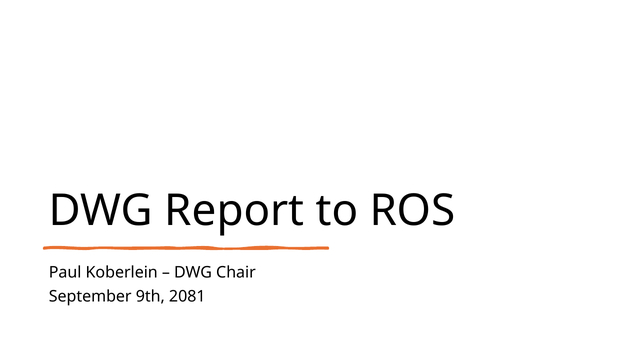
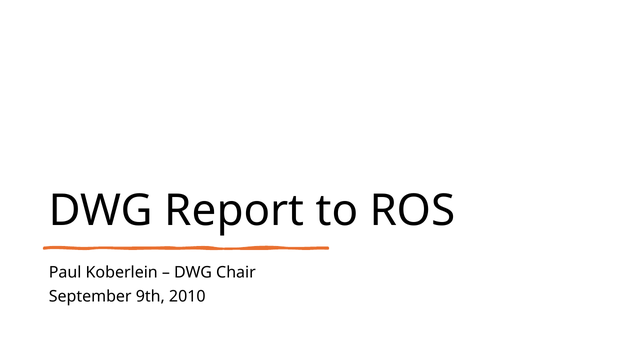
2081: 2081 -> 2010
